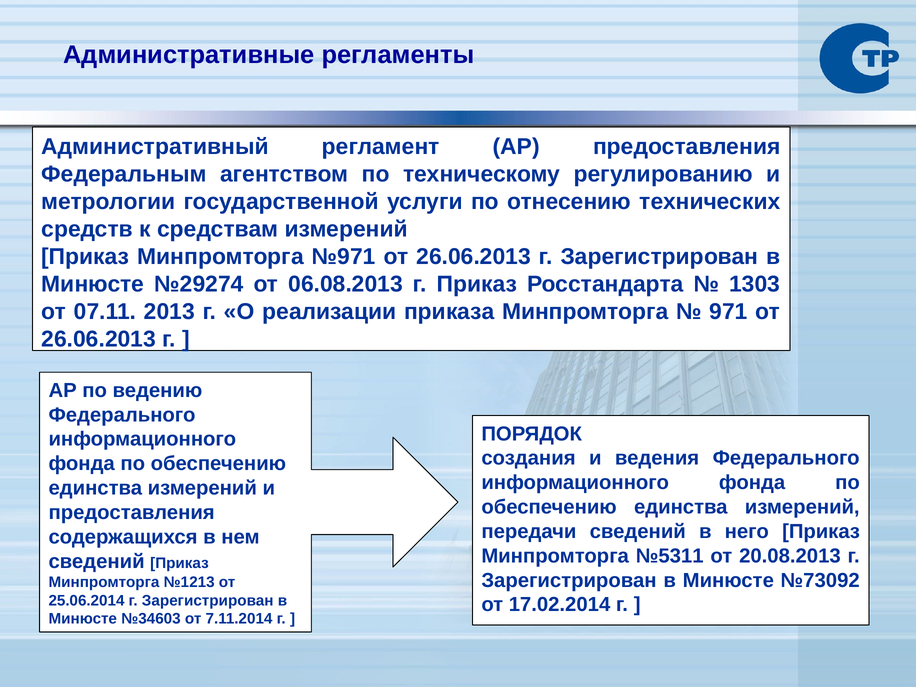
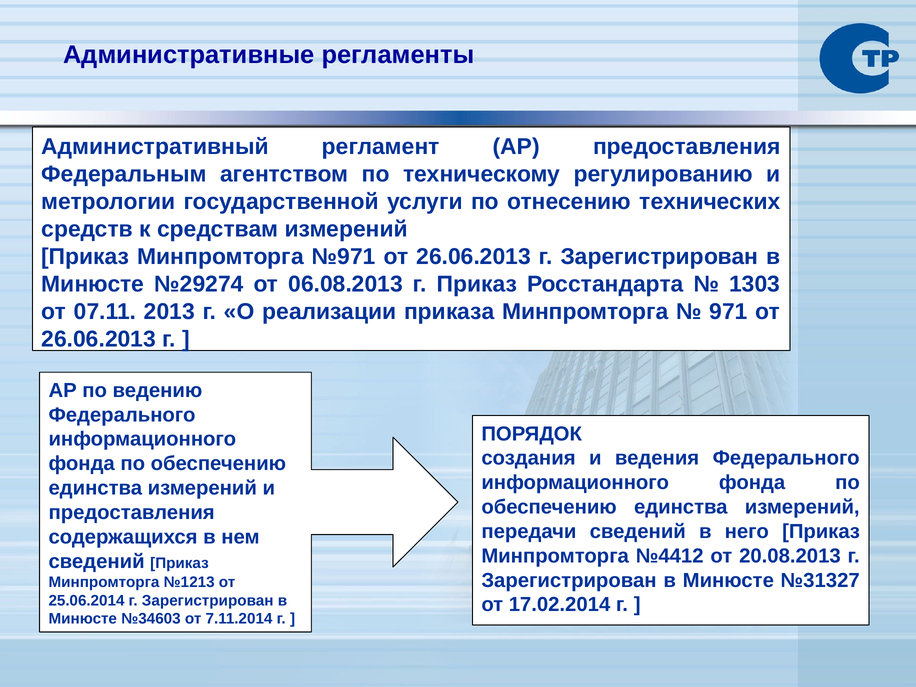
№5311: №5311 -> №4412
№73092: №73092 -> №31327
